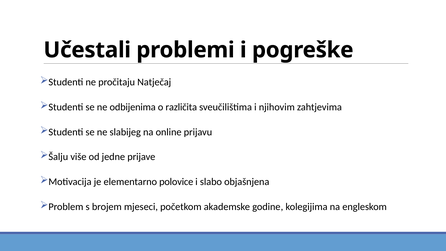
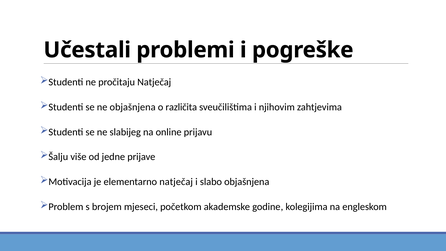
ne odbijenima: odbijenima -> objašnjena
elementarno polovice: polovice -> natječaj
